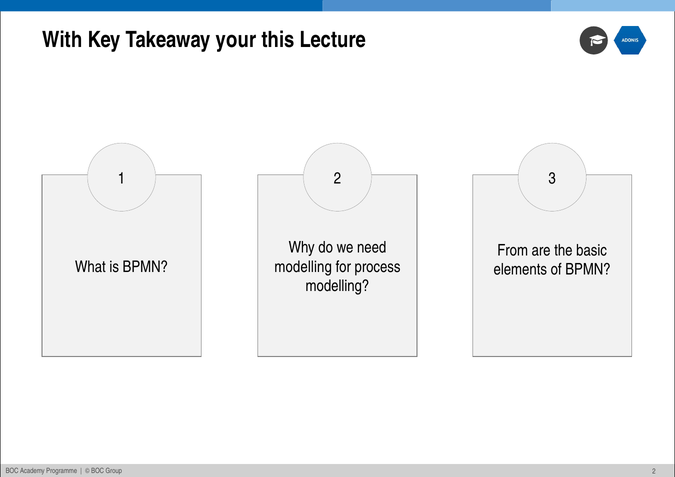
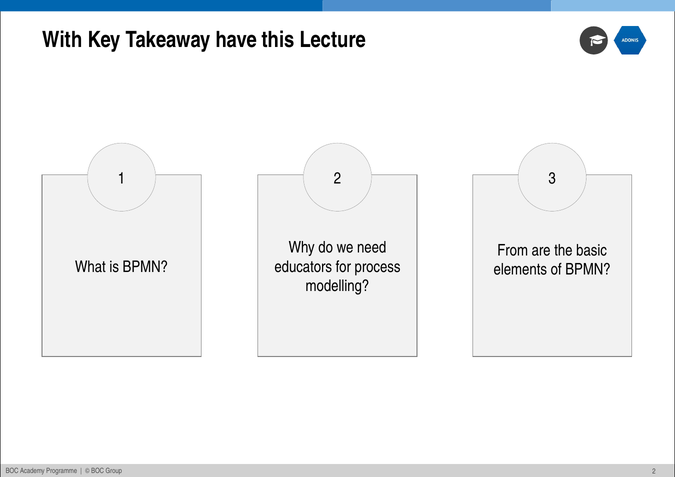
your: your -> have
modelling at (303, 267): modelling -> educators
